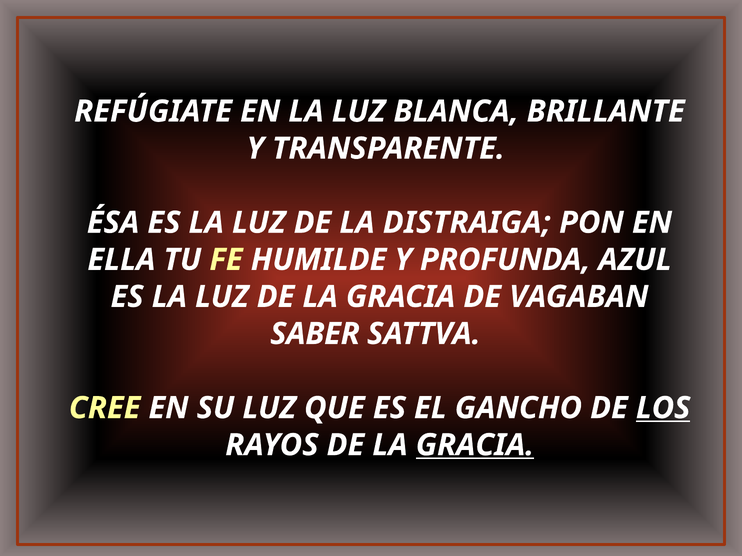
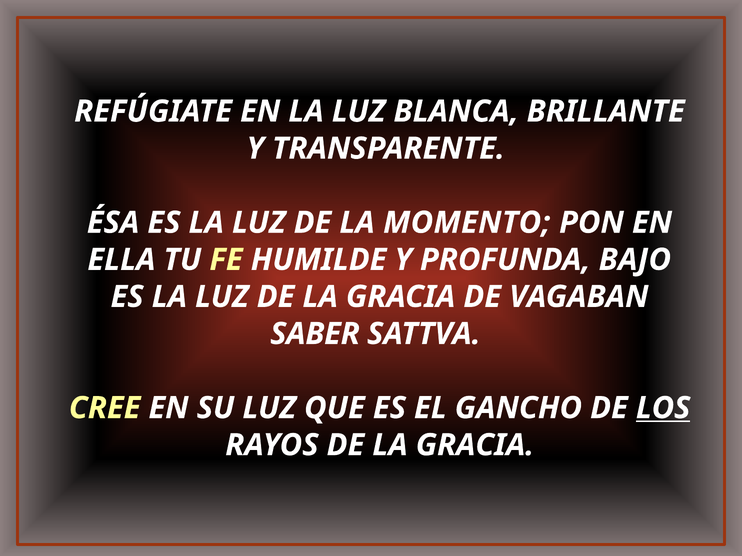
DISTRAIGA: DISTRAIGA -> MOMENTO
AZUL: AZUL -> BAJO
GRACIA at (475, 445) underline: present -> none
